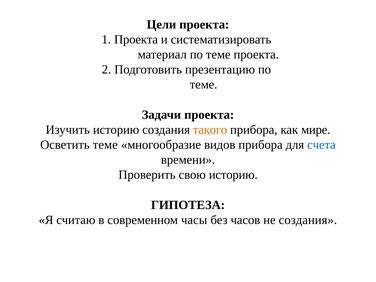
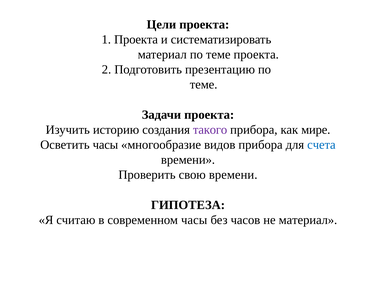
такого colour: orange -> purple
Осветить теме: теме -> часы
свою историю: историю -> времени
не создания: создания -> материал
